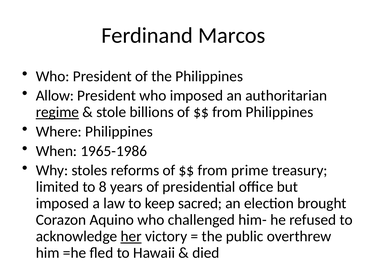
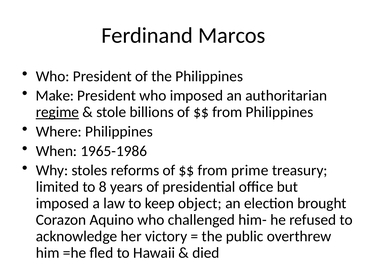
Allow: Allow -> Make
sacred: sacred -> object
her underline: present -> none
